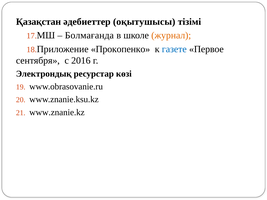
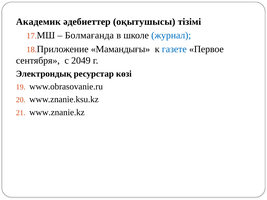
Қазақстан: Қазақстан -> Академик
журнал colour: orange -> blue
Прокопенко: Прокопенко -> Мамандығы
2016: 2016 -> 2049
